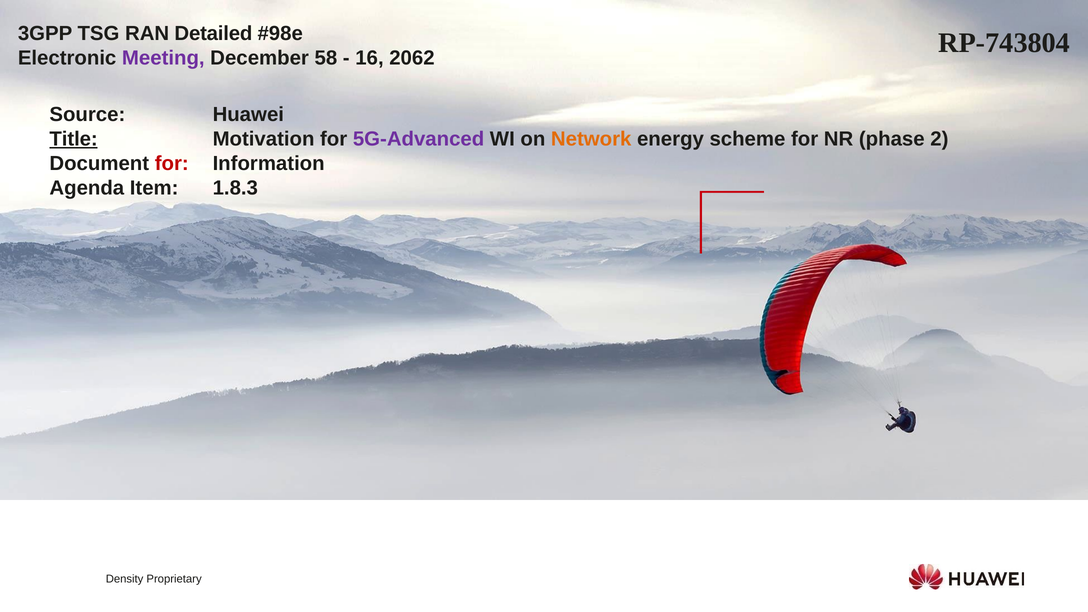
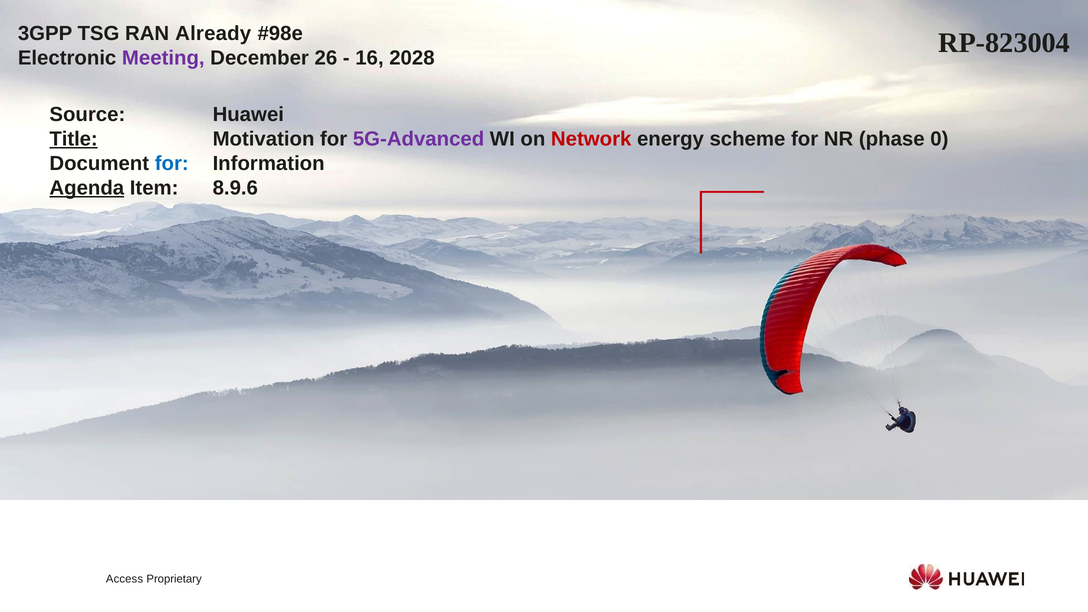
Detailed: Detailed -> Already
RP-743804: RP-743804 -> RP-823004
58: 58 -> 26
2062: 2062 -> 2028
Network colour: orange -> red
2: 2 -> 0
for at (172, 163) colour: red -> blue
Agenda underline: none -> present
1.8.3: 1.8.3 -> 8.9.6
Density: Density -> Access
